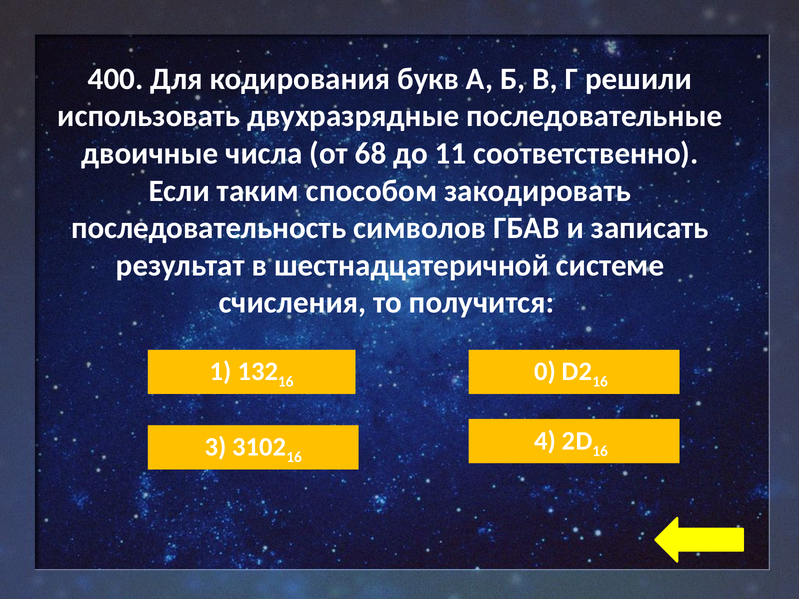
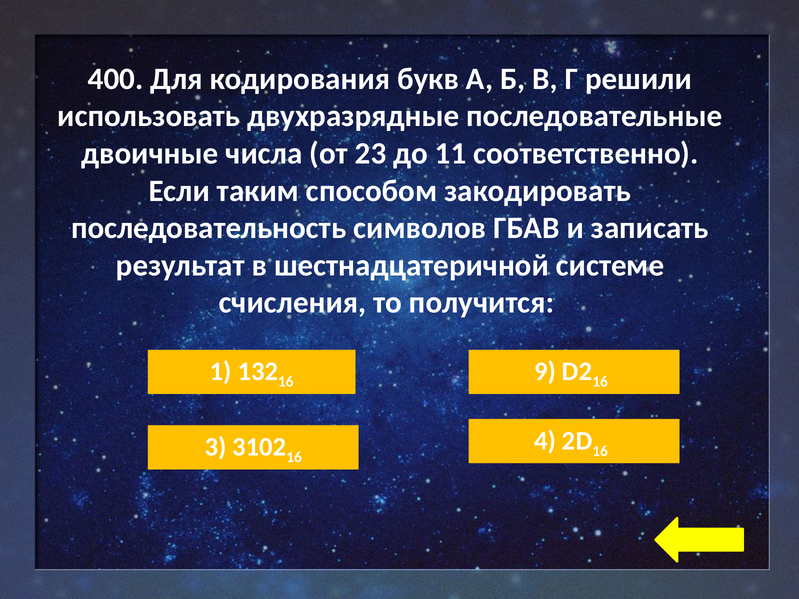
68: 68 -> 23
0: 0 -> 9
